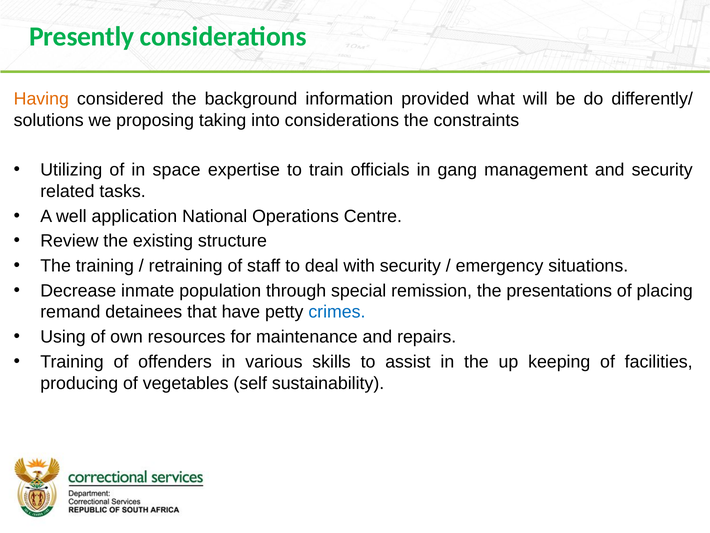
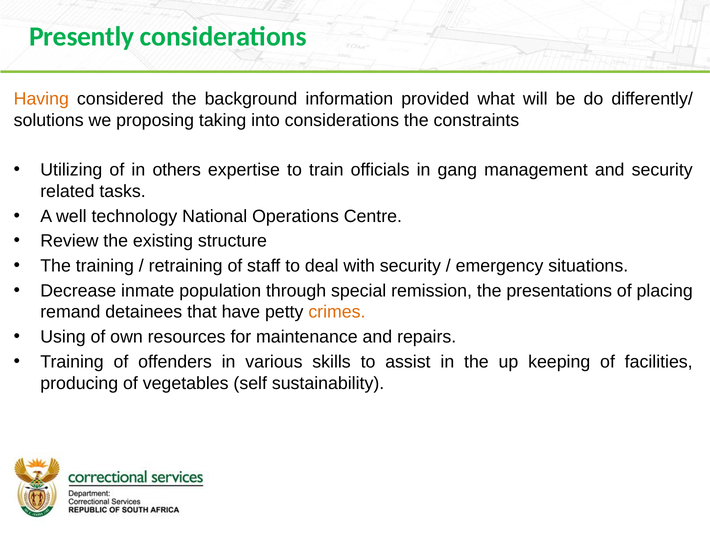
space: space -> others
application: application -> technology
crimes colour: blue -> orange
